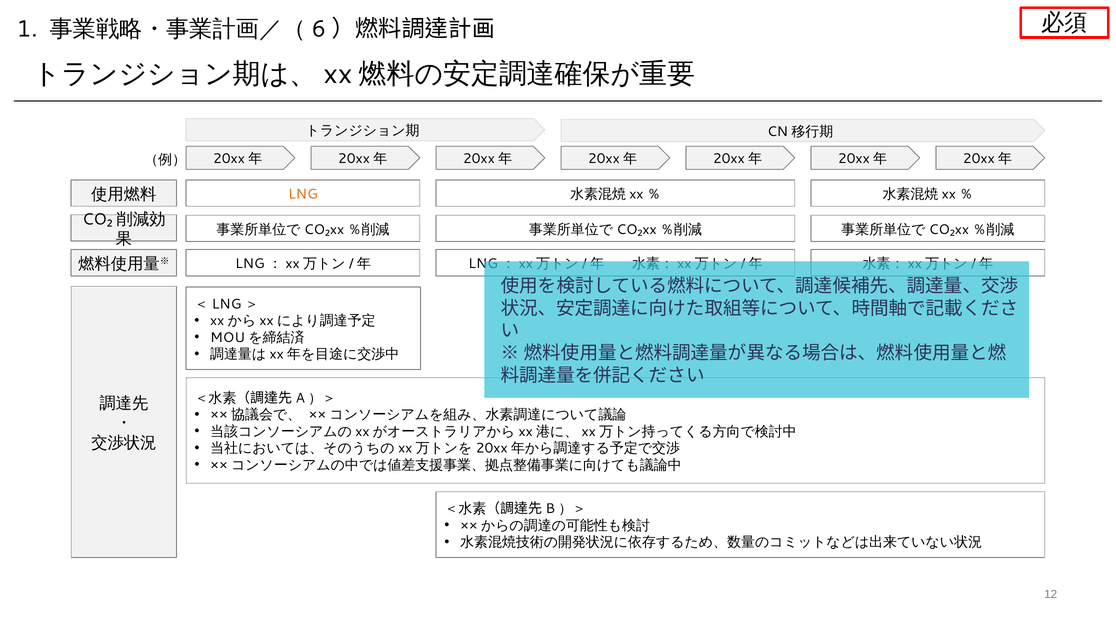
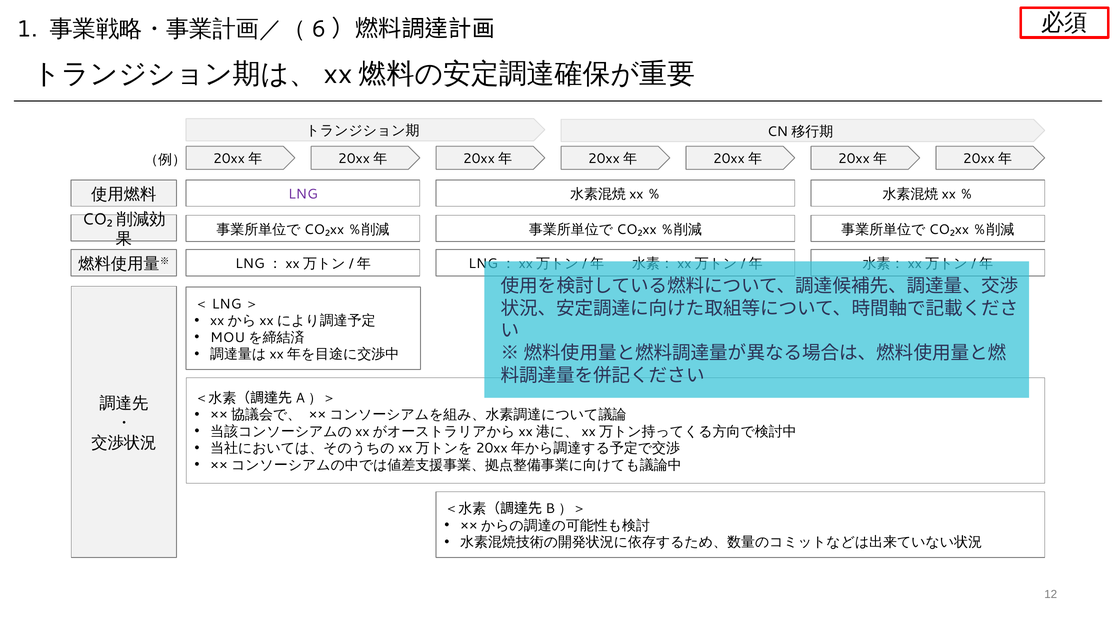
LNG colour: orange -> purple
